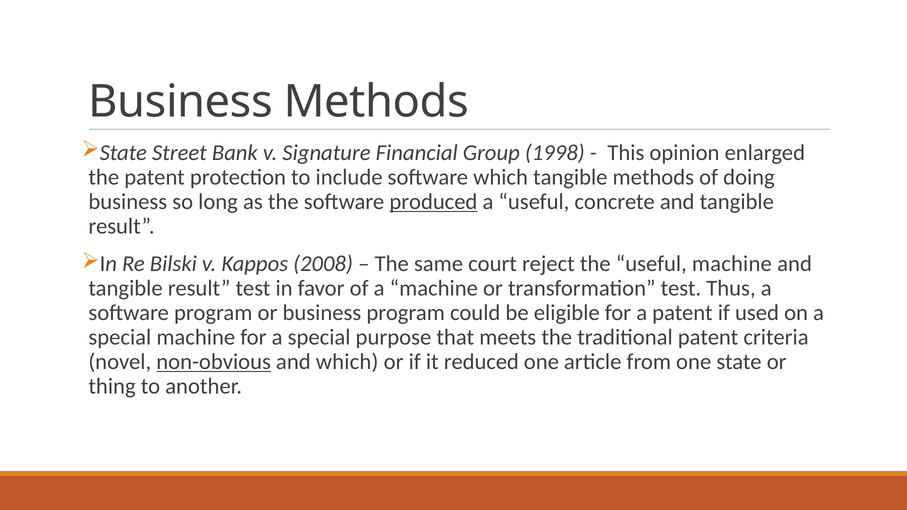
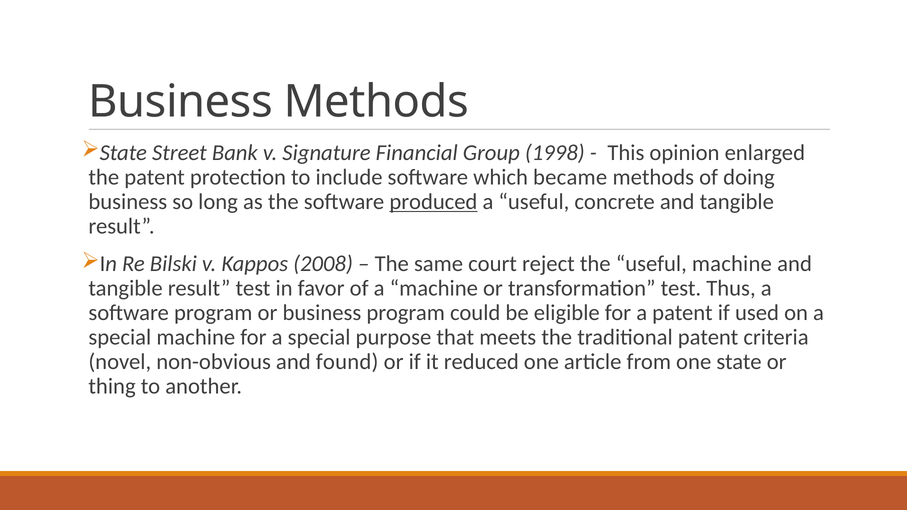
which tangible: tangible -> became
non-obvious underline: present -> none
and which: which -> found
